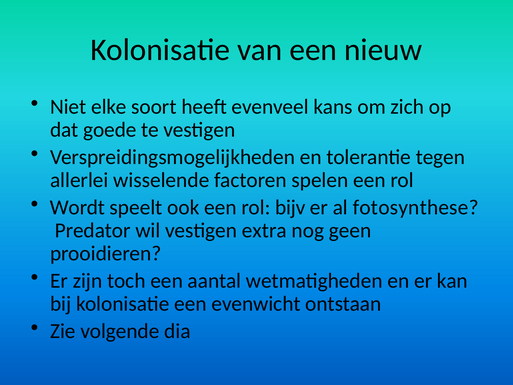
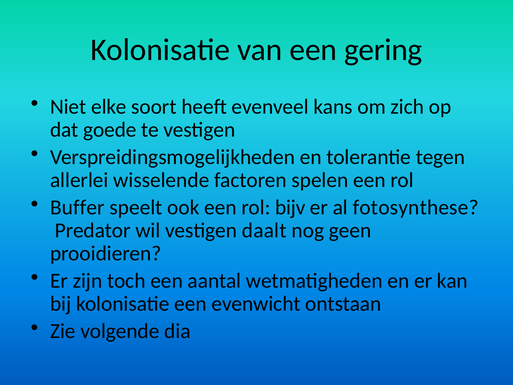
nieuw: nieuw -> gering
Wordt: Wordt -> Buffer
extra: extra -> daalt
